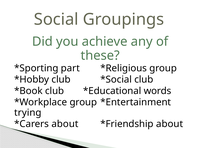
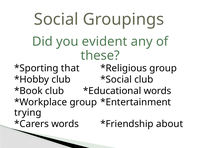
achieve: achieve -> evident
part: part -> that
about at (65, 124): about -> words
